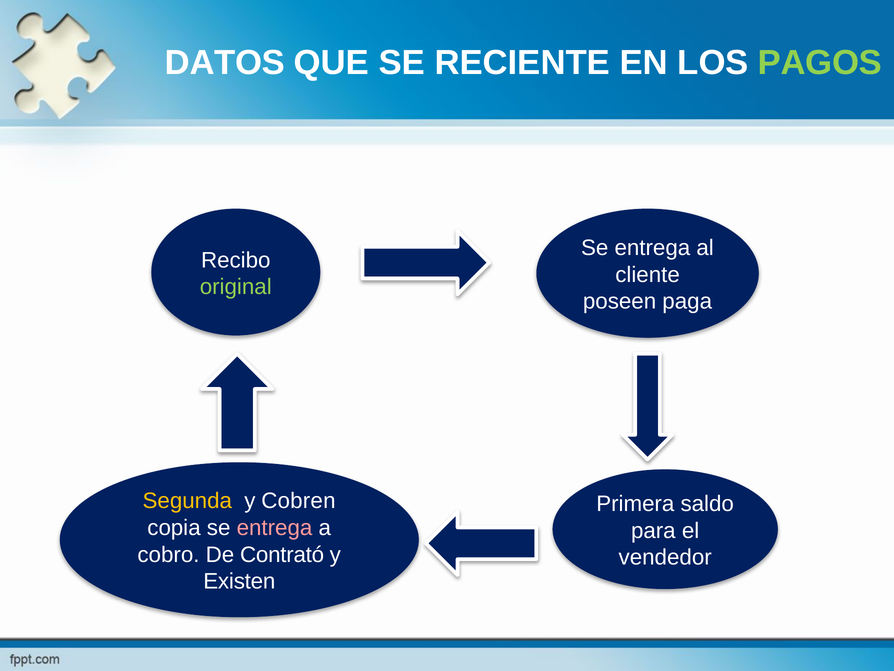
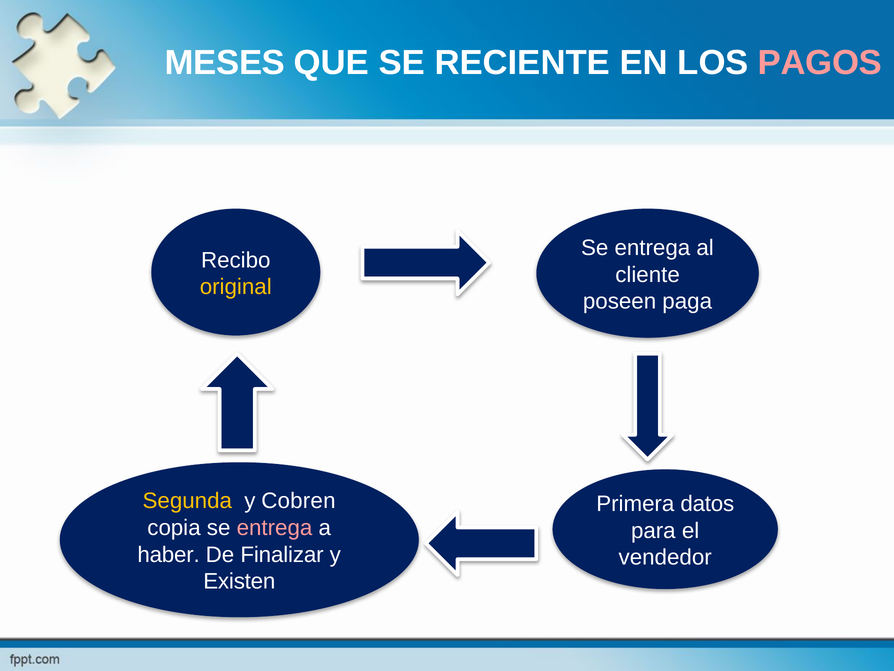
DATOS: DATOS -> MESES
PAGOS colour: light green -> pink
original colour: light green -> yellow
saldo: saldo -> datos
cobro: cobro -> haber
Contrató: Contrató -> Finalizar
